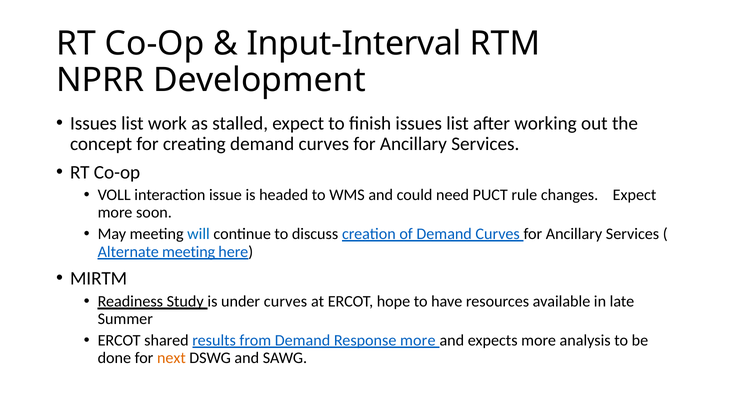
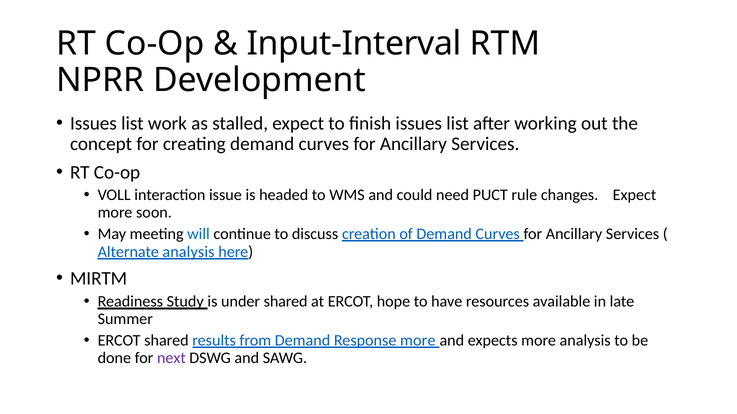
Alternate meeting: meeting -> analysis
under curves: curves -> shared
next colour: orange -> purple
